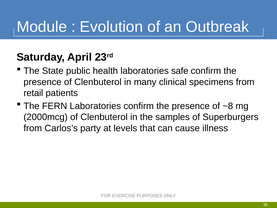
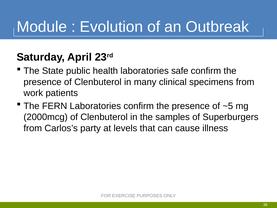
retail: retail -> work
~8: ~8 -> ~5
